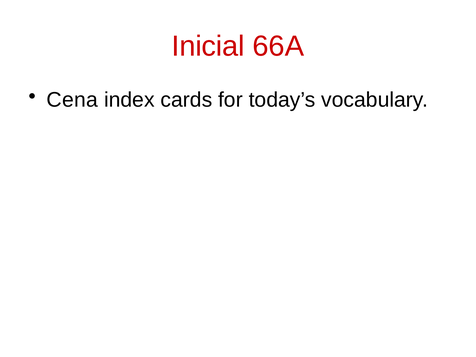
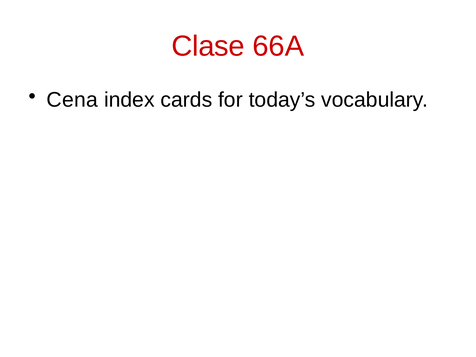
Inicial: Inicial -> Clase
